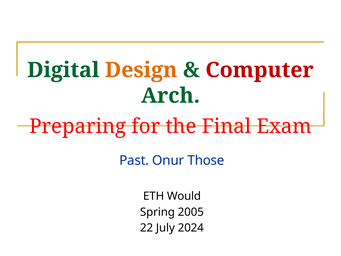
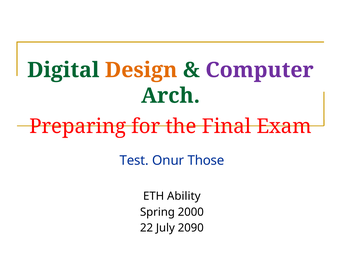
Computer colour: red -> purple
Past: Past -> Test
Would: Would -> Ability
2005: 2005 -> 2000
2024: 2024 -> 2090
